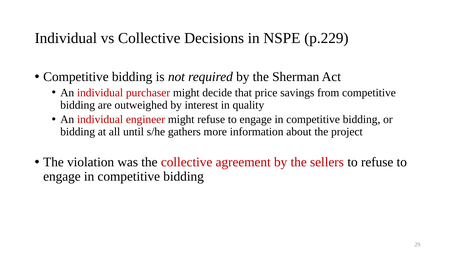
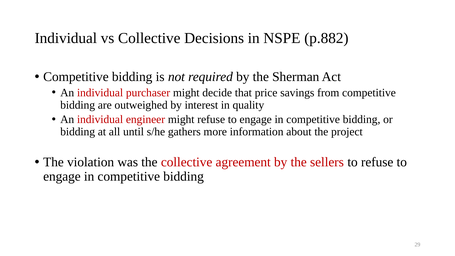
p.229: p.229 -> p.882
